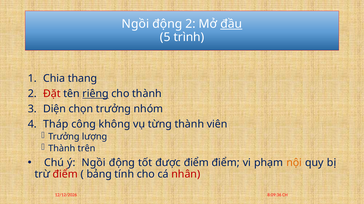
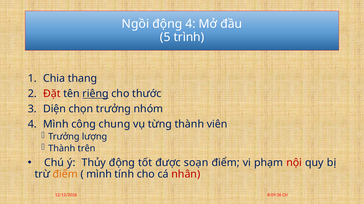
động 2: 2 -> 4
đầu underline: present -> none
cho thành: thành -> thước
Tháp at (56, 125): Tháp -> Mình
không: không -> chung
ý Ngồi: Ngồi -> Thủy
được điểm: điểm -> soạn
nội colour: orange -> red
điểm at (65, 175) colour: red -> orange
bảng at (99, 175): bảng -> mình
